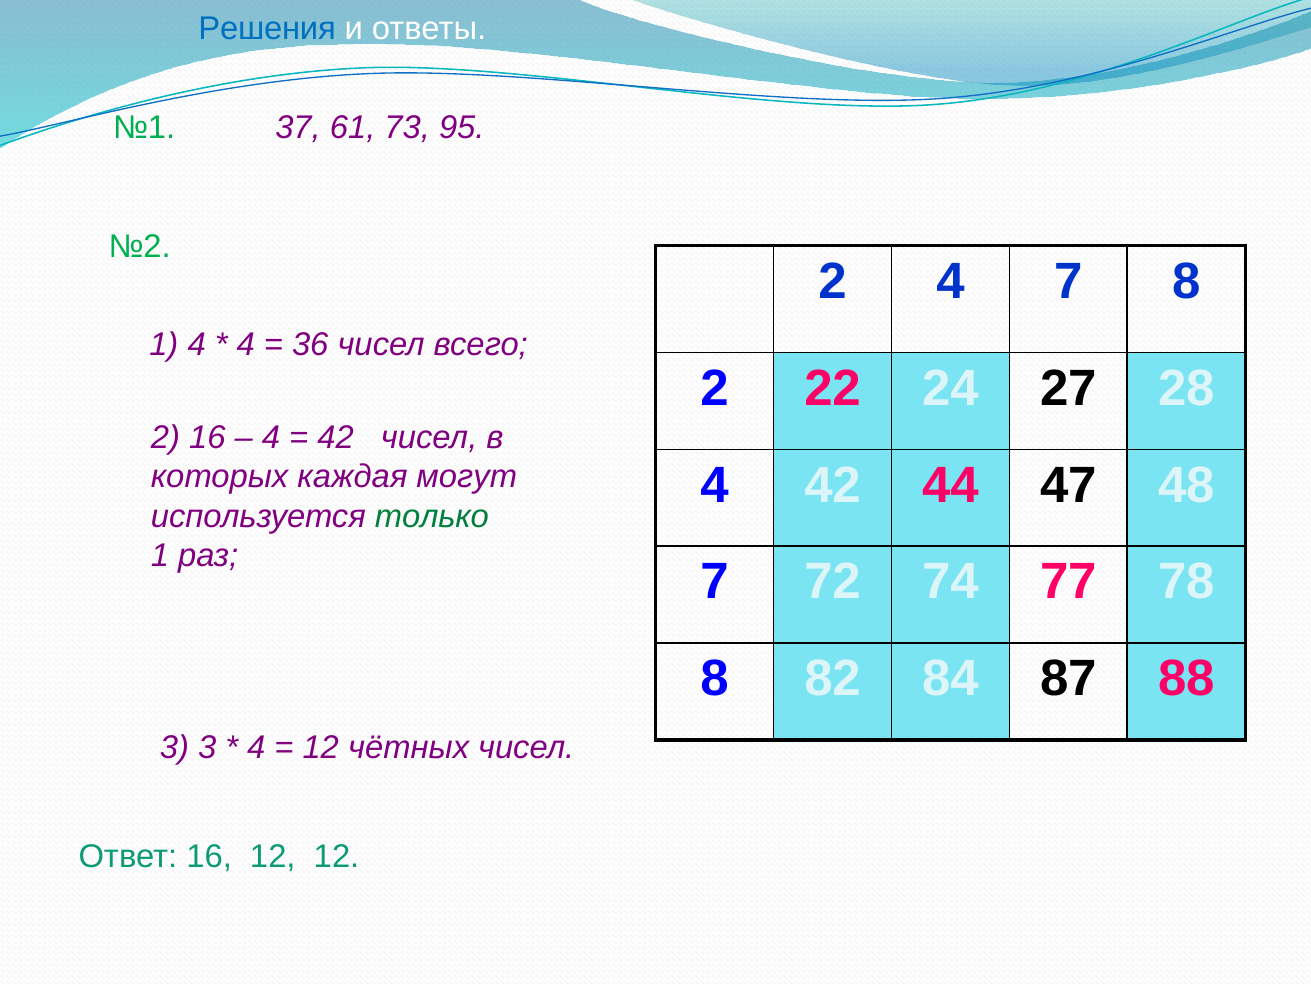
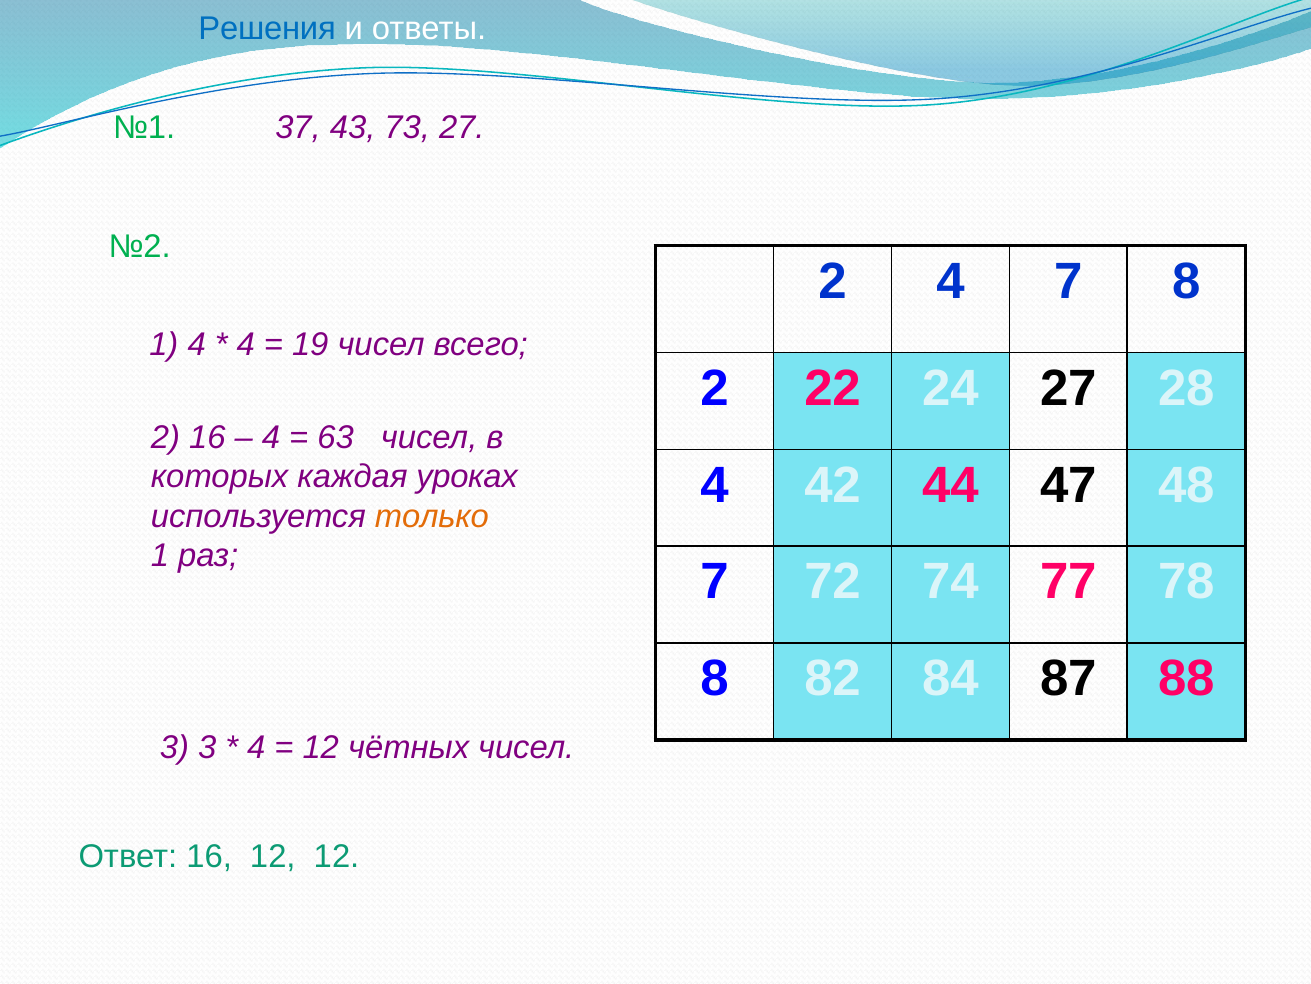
61: 61 -> 43
73 95: 95 -> 27
36: 36 -> 19
42 at (336, 437): 42 -> 63
могут: могут -> уроках
только colour: green -> orange
